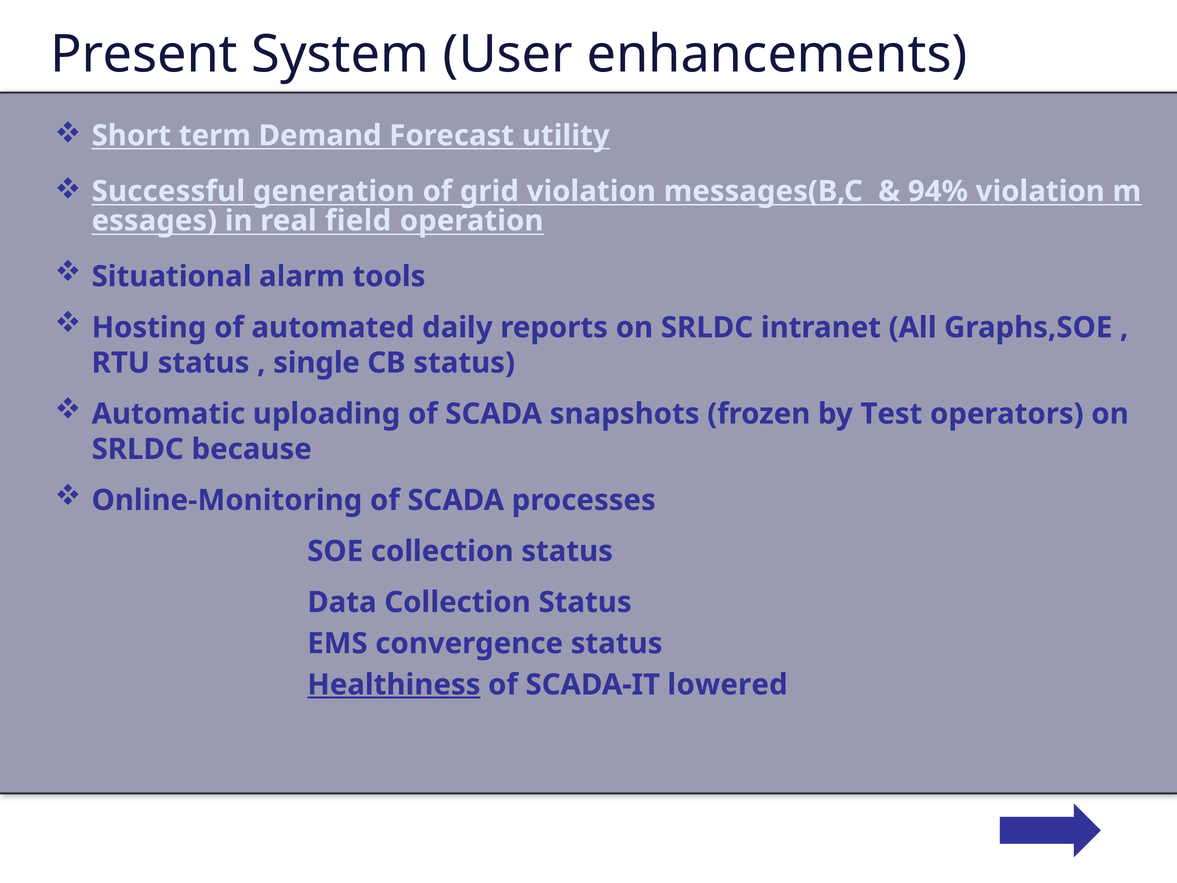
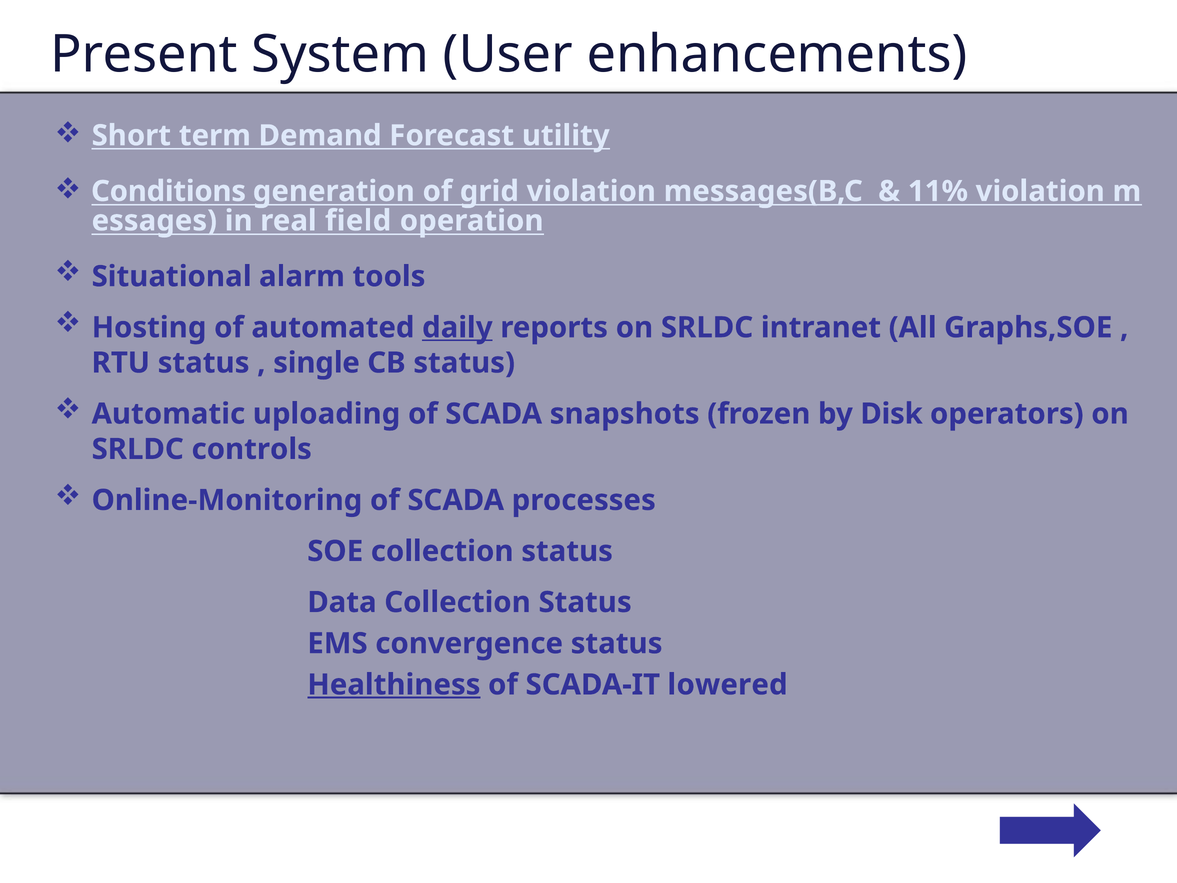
Successful: Successful -> Conditions
94%: 94% -> 11%
daily underline: none -> present
Test: Test -> Disk
because: because -> controls
